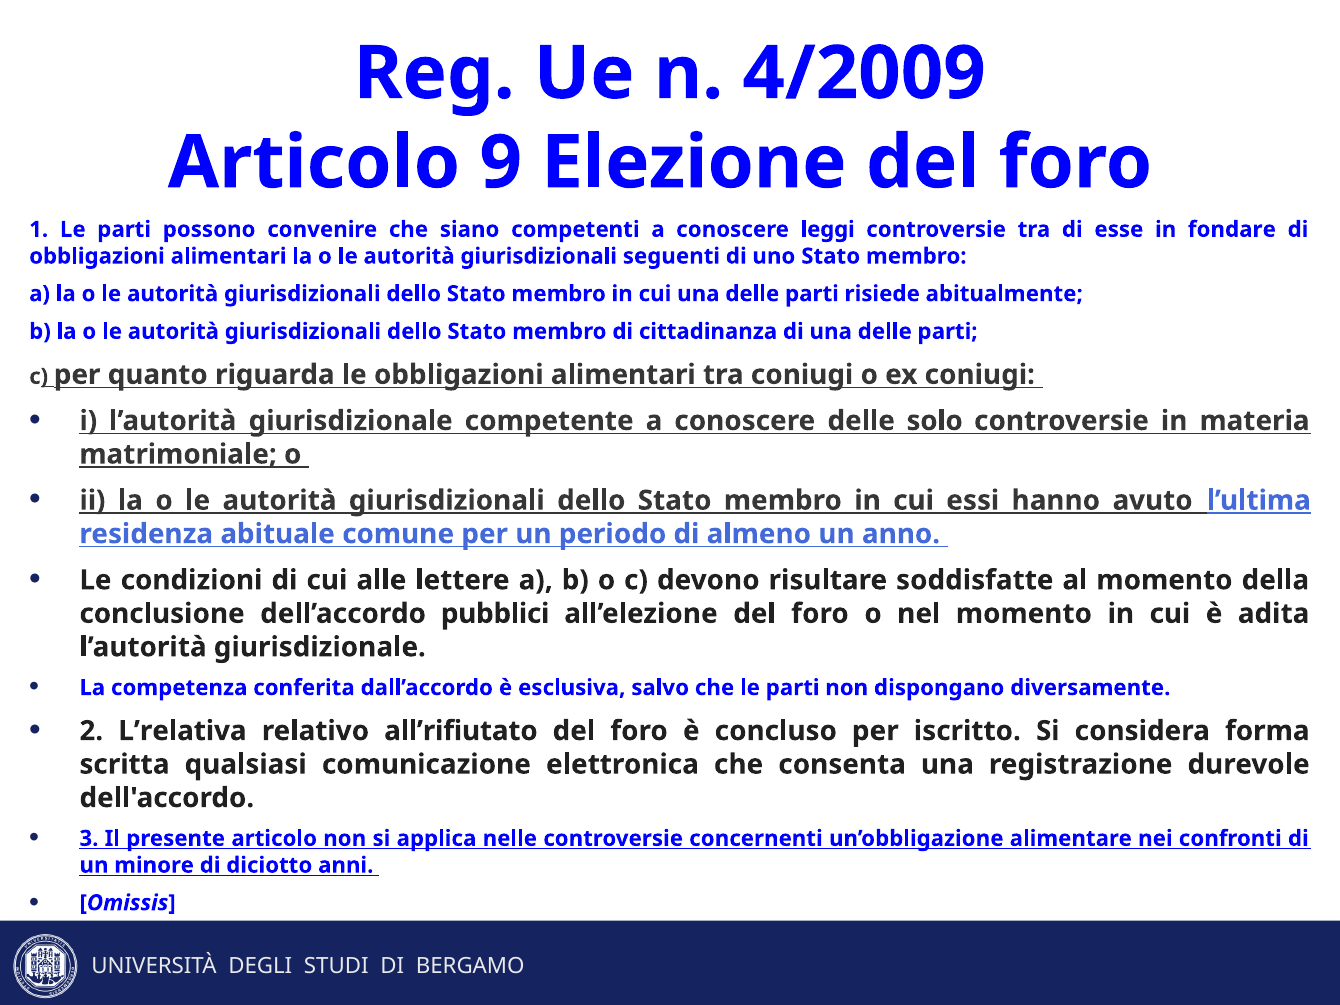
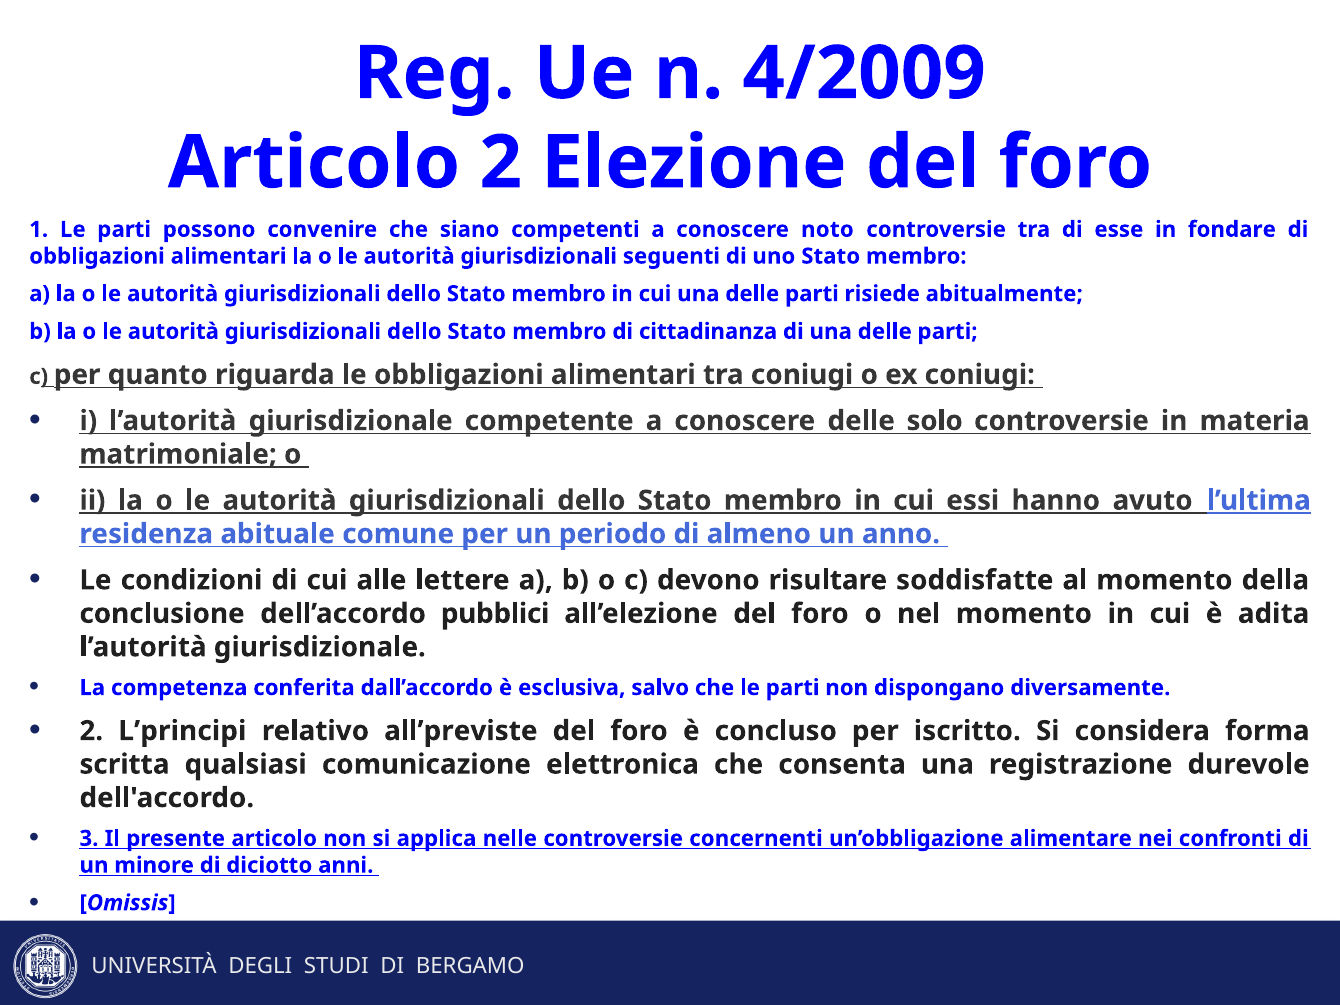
Articolo 9: 9 -> 2
leggi: leggi -> noto
L’relativa: L’relativa -> L’principi
all’rifiutato: all’rifiutato -> all’previste
